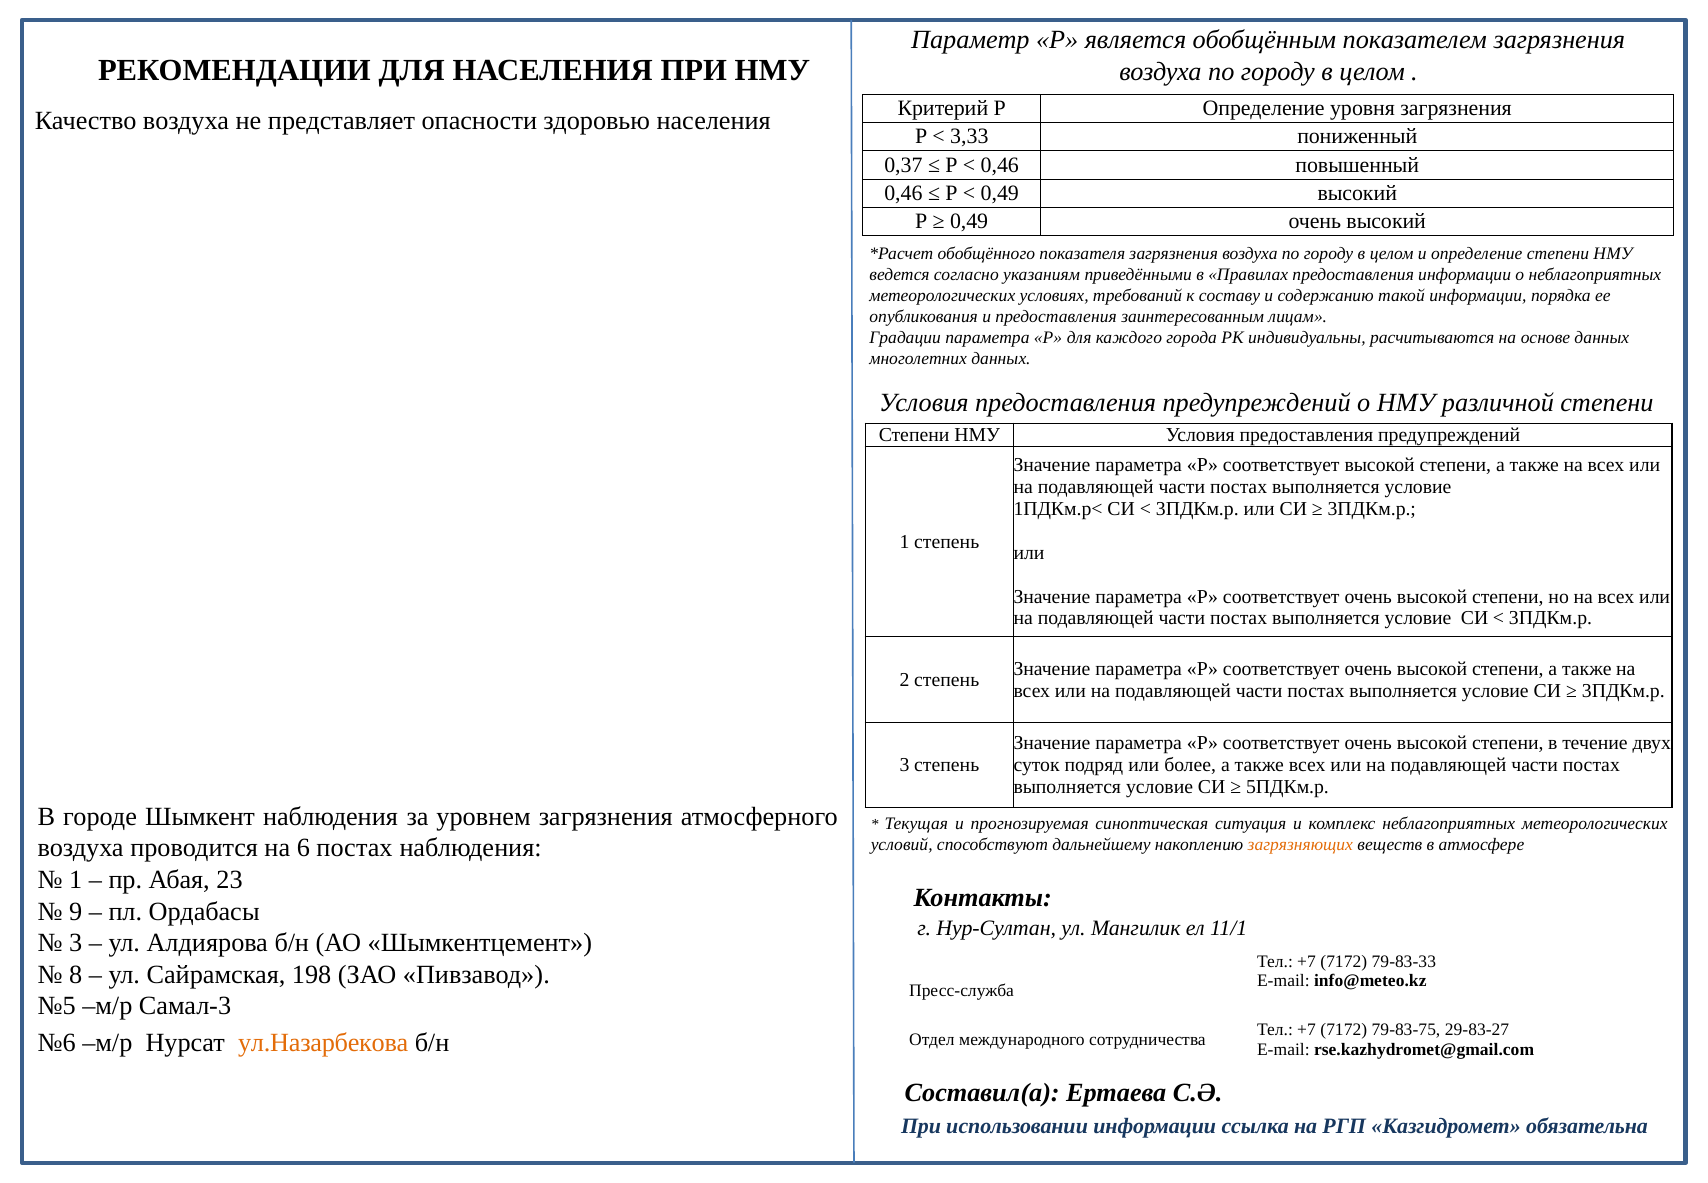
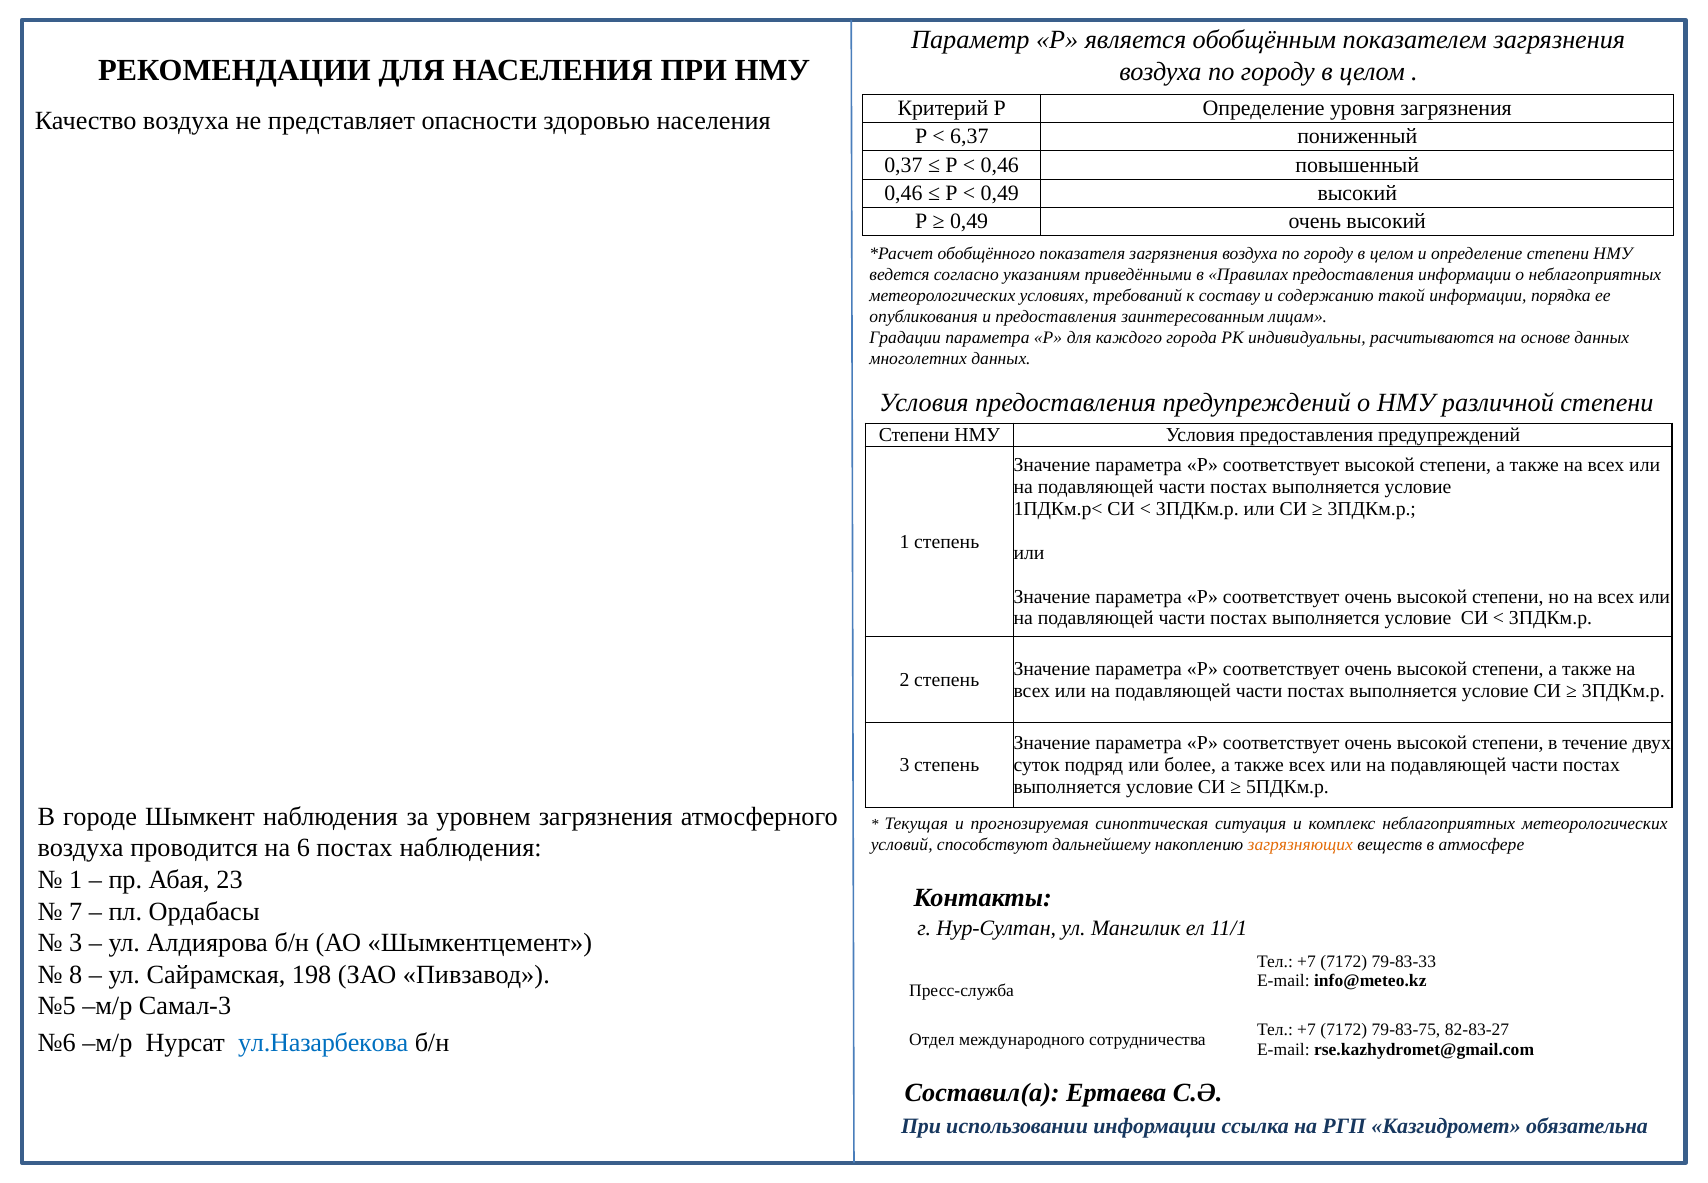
3,33: 3,33 -> 6,37
9: 9 -> 7
29-83-27: 29-83-27 -> 82-83-27
ул.Назарбекова colour: orange -> blue
